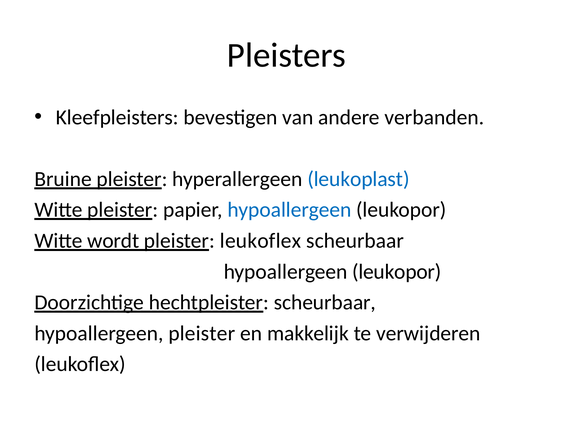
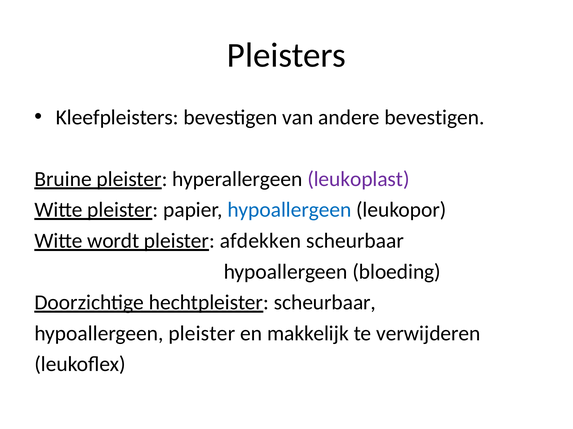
andere verbanden: verbanden -> bevestigen
leukoplast colour: blue -> purple
pleister leukoflex: leukoflex -> afdekken
leukopor at (397, 272): leukopor -> bloeding
